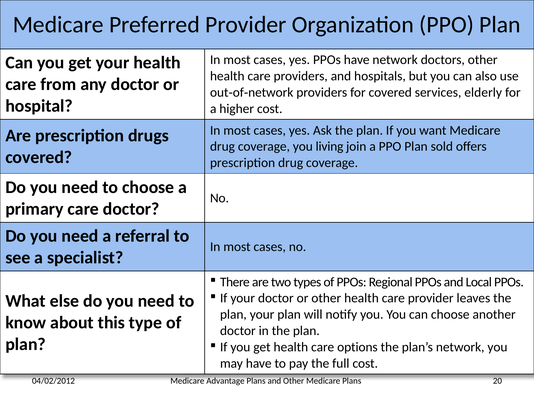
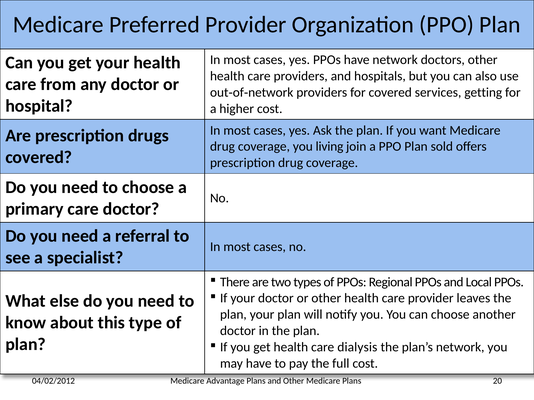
elderly: elderly -> getting
options: options -> dialysis
